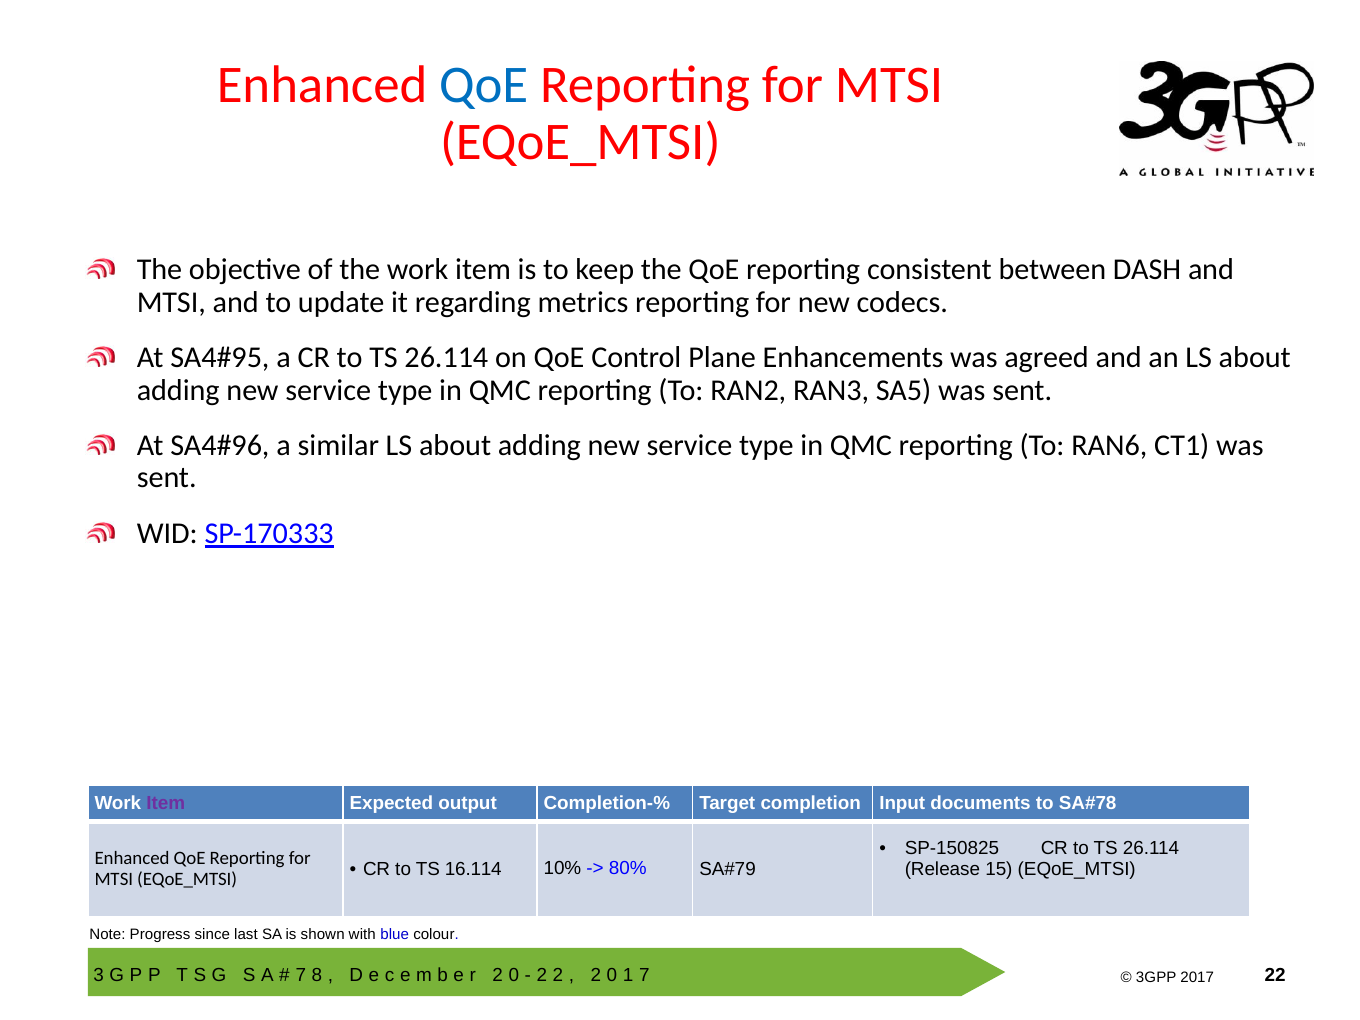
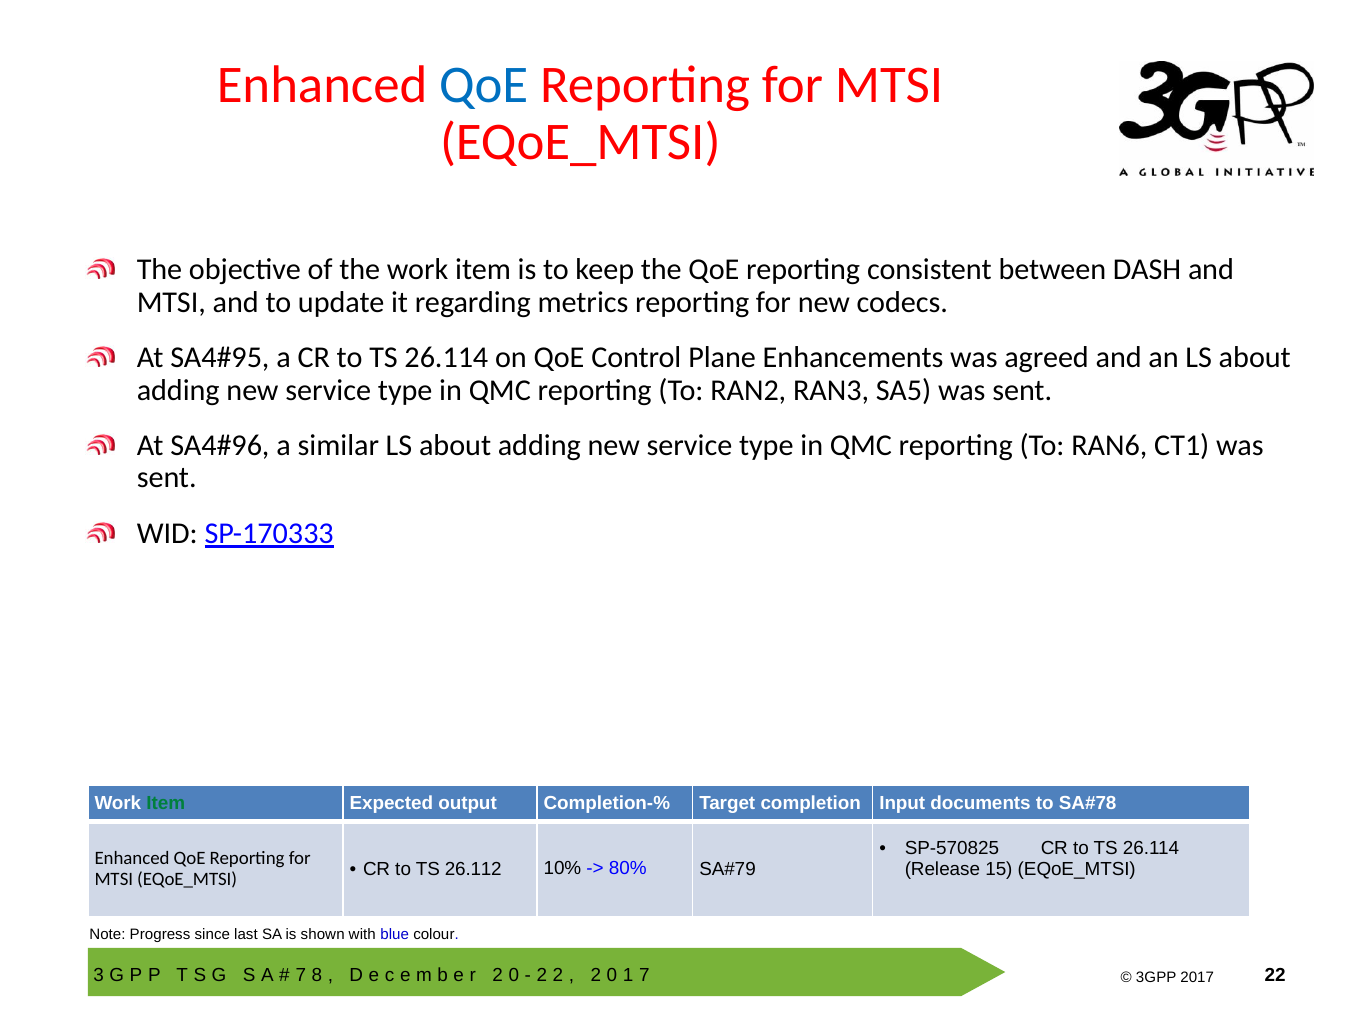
Item at (166, 803) colour: purple -> green
SP-150825: SP-150825 -> SP-570825
16.114: 16.114 -> 26.112
